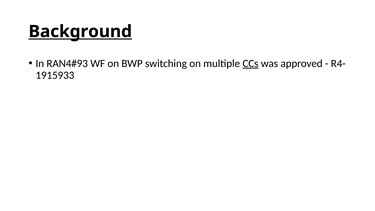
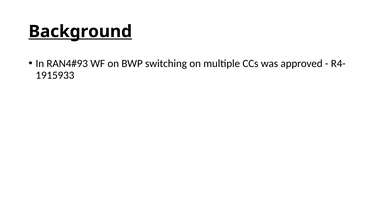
CCs underline: present -> none
